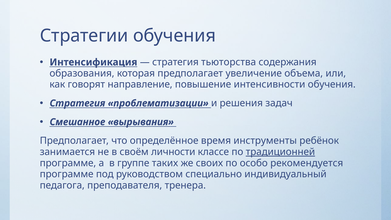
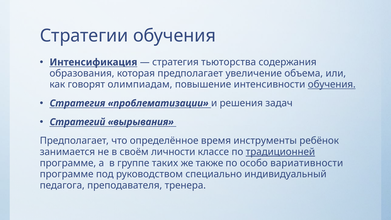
направление: направление -> олимпиадам
обучения at (332, 85) underline: none -> present
Смешанное: Смешанное -> Стратегий
своих: своих -> также
рекомендуется: рекомендуется -> вариативности
